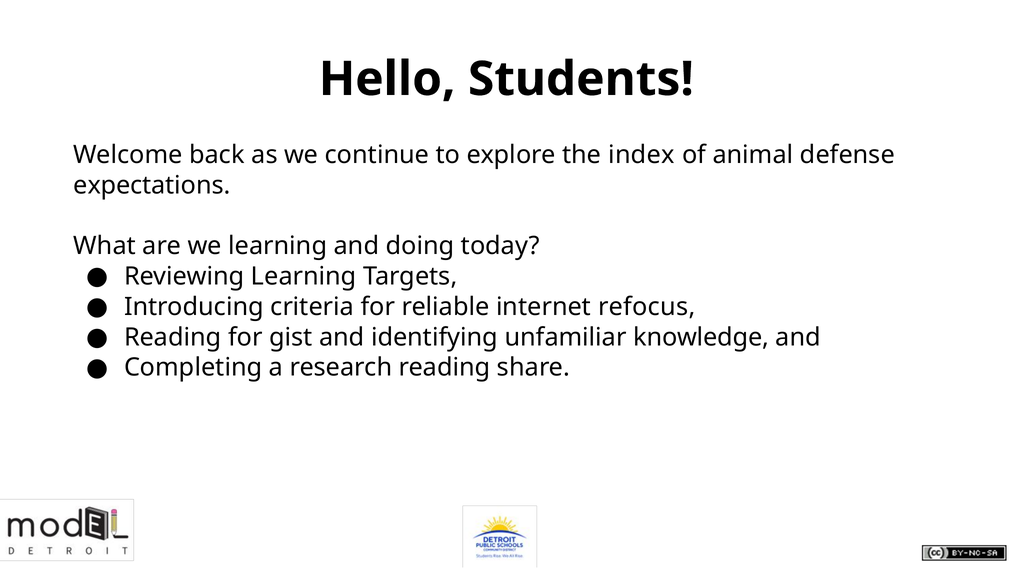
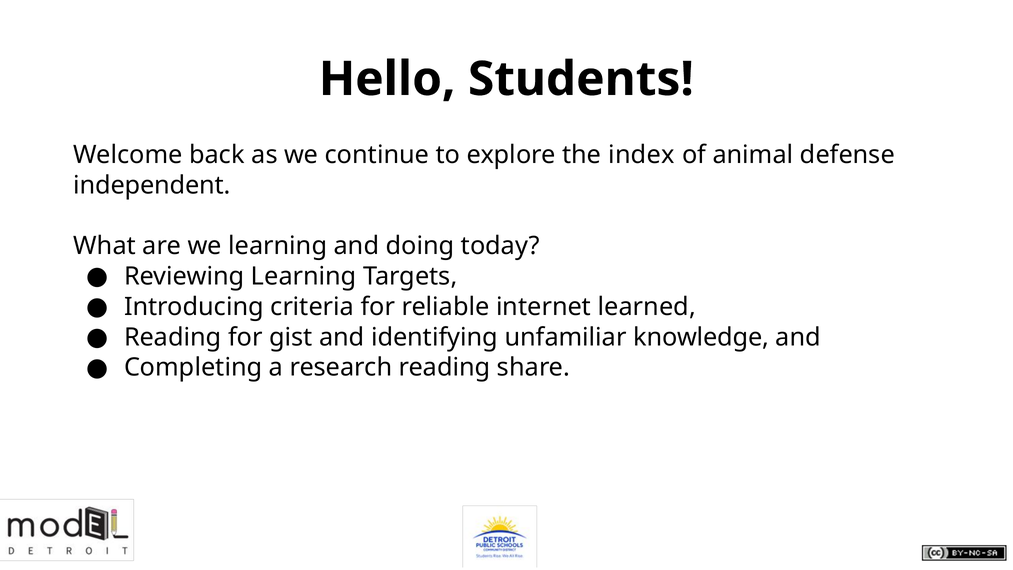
expectations: expectations -> independent
refocus: refocus -> learned
